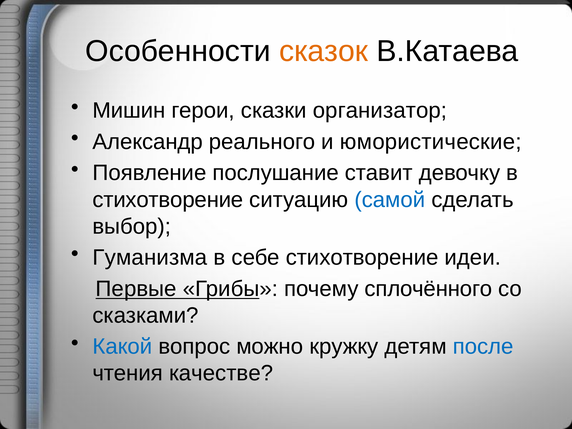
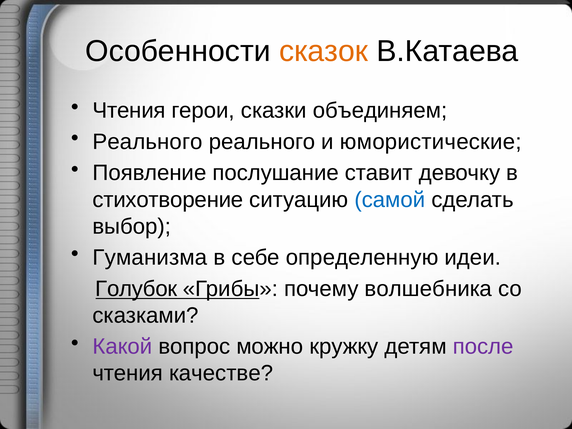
Мишин at (129, 111): Мишин -> Чтения
организатор: организатор -> объединяем
Александр at (148, 142): Александр -> Реального
себе стихотворение: стихотворение -> определенную
Первые: Первые -> Голубок
сплочённого: сплочённого -> волшебника
Какой colour: blue -> purple
после colour: blue -> purple
